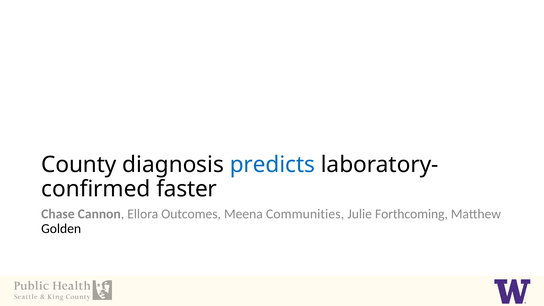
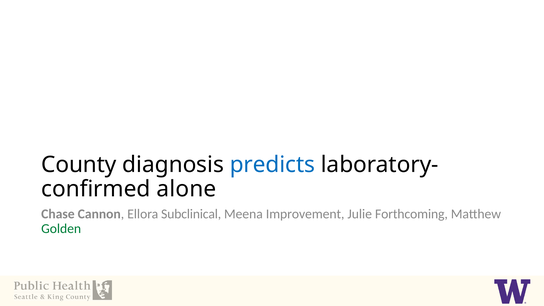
faster: faster -> alone
Outcomes: Outcomes -> Subclinical
Communities: Communities -> Improvement
Golden colour: black -> green
